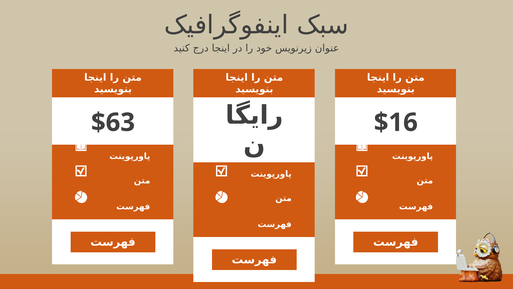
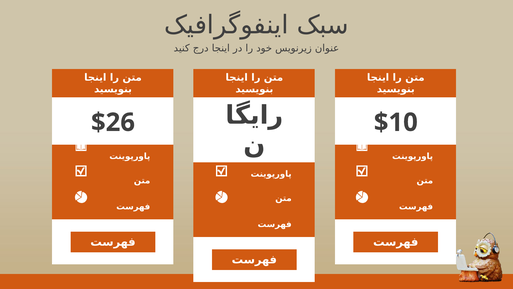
$63: $63 -> $26
$16: $16 -> $10
